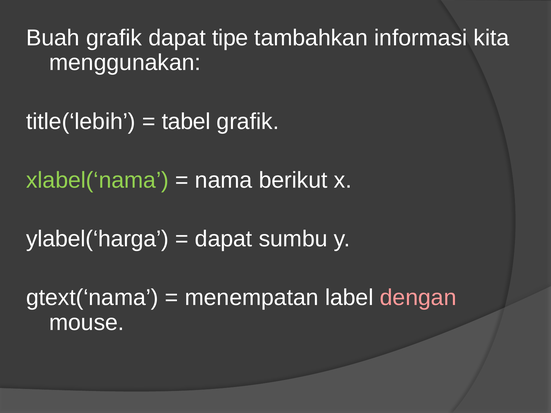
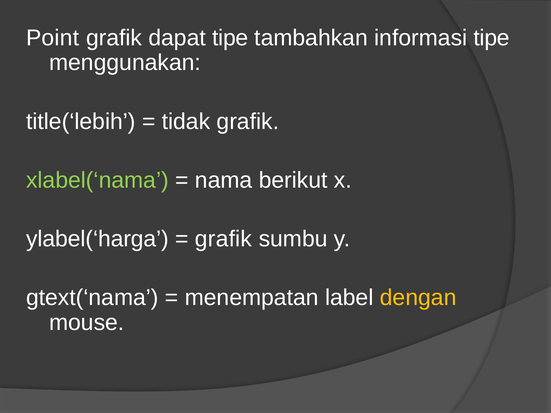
Buah: Buah -> Point
informasi kita: kita -> tipe
tabel: tabel -> tidak
dapat at (224, 239): dapat -> grafik
dengan colour: pink -> yellow
